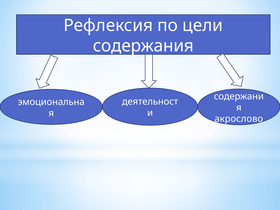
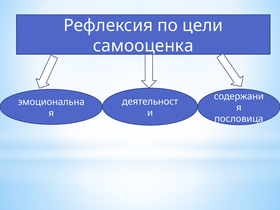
содержания: содержания -> самооценка
акрослово: акрослово -> пословица
